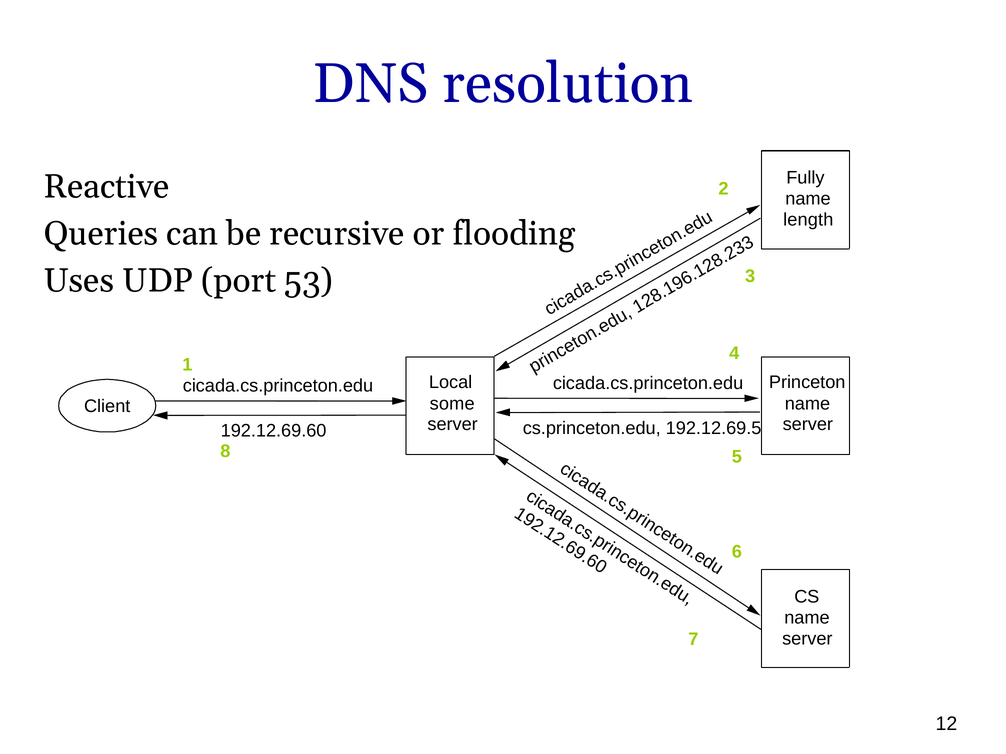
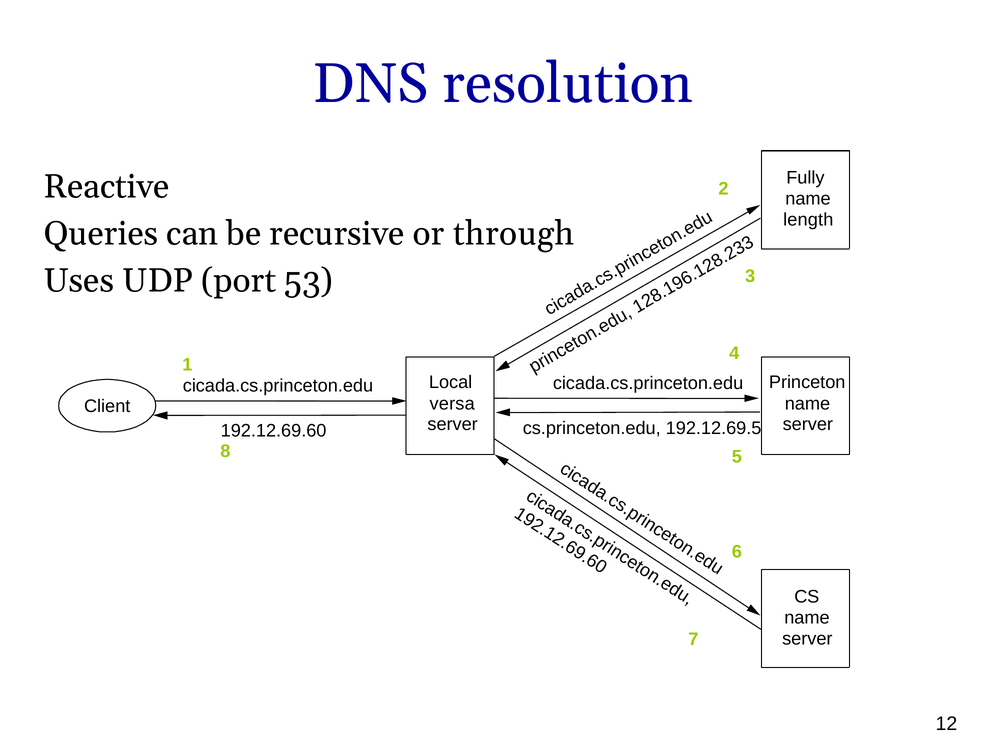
flooding: flooding -> through
some: some -> versa
